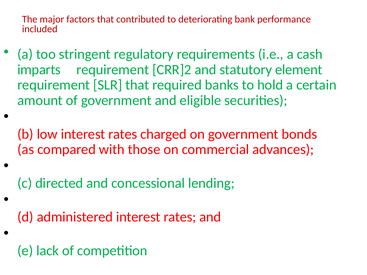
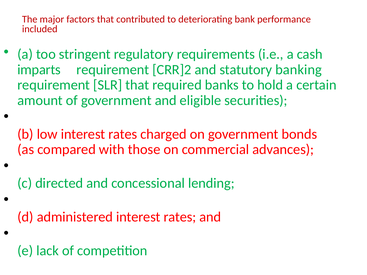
element: element -> banking
